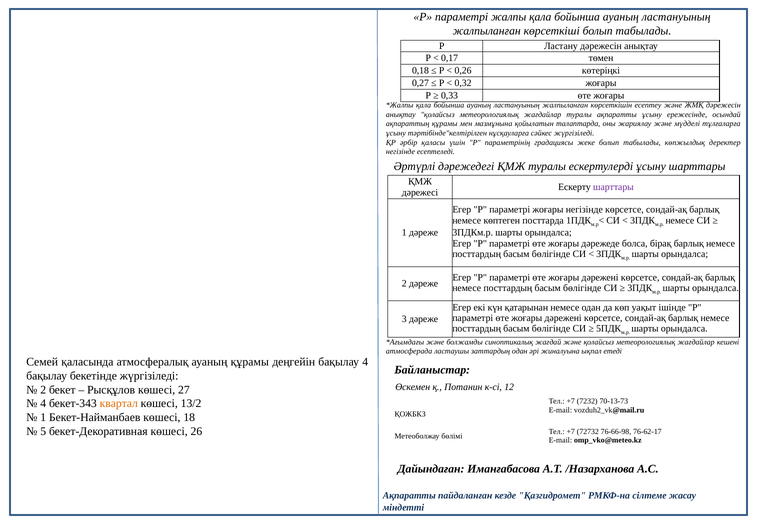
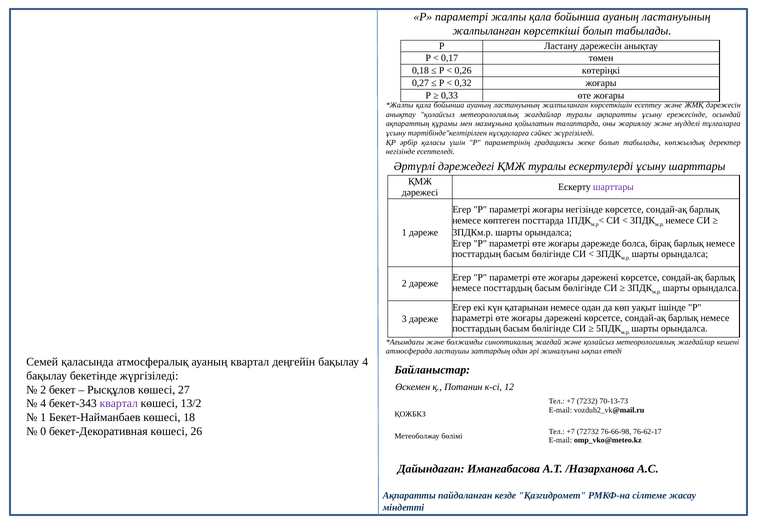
ауаның құрамы: құрамы -> квартал
квартал at (119, 404) colour: orange -> purple
5: 5 -> 0
